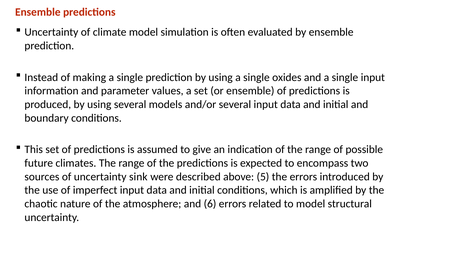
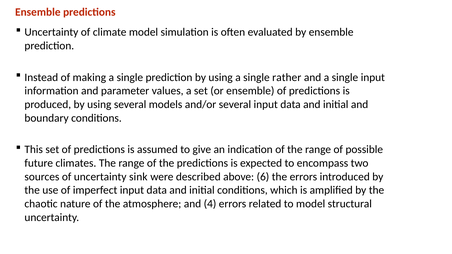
oxides: oxides -> rather
5: 5 -> 6
6: 6 -> 4
